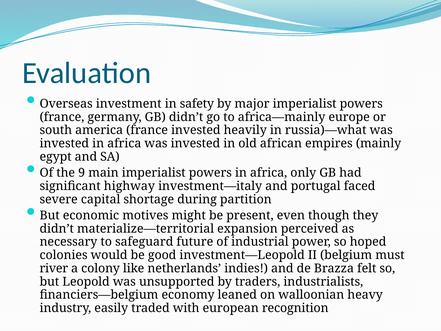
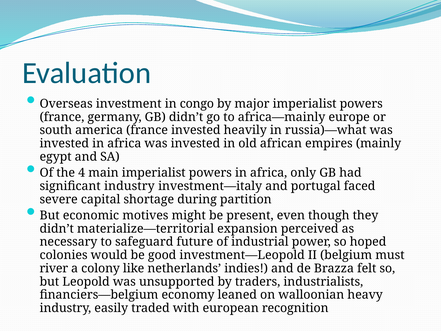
safety: safety -> congo
9: 9 -> 4
significant highway: highway -> industry
